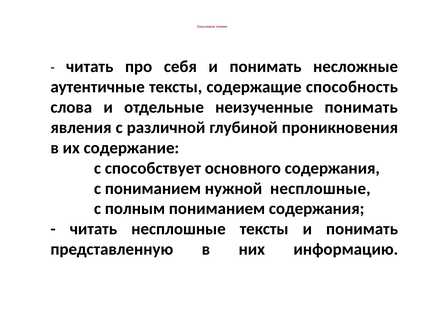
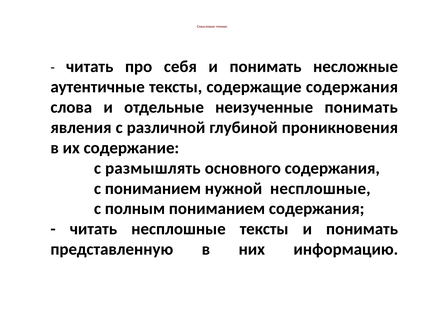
содержащие способность: способность -> содержания
способствует: способствует -> размышлять
